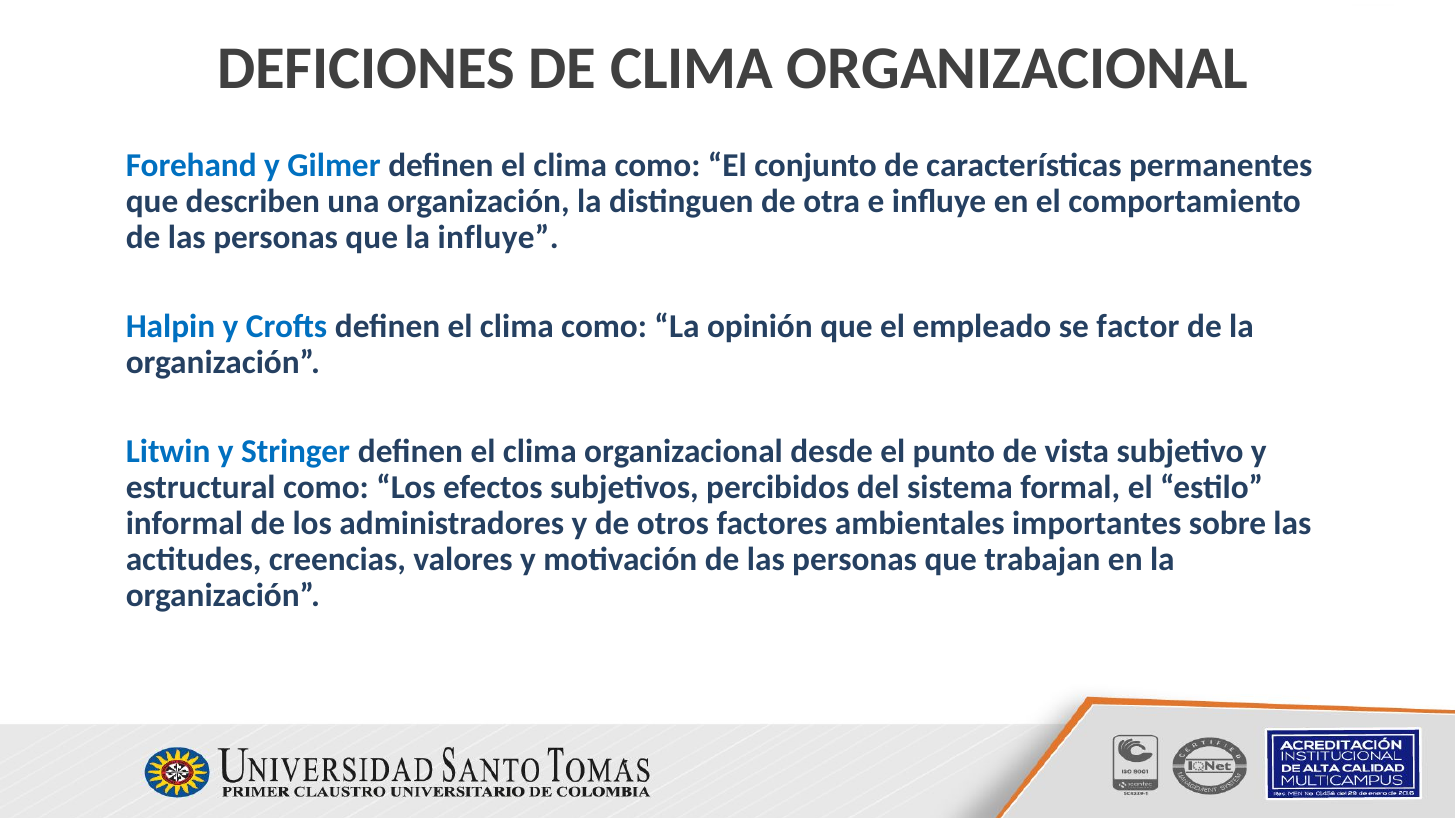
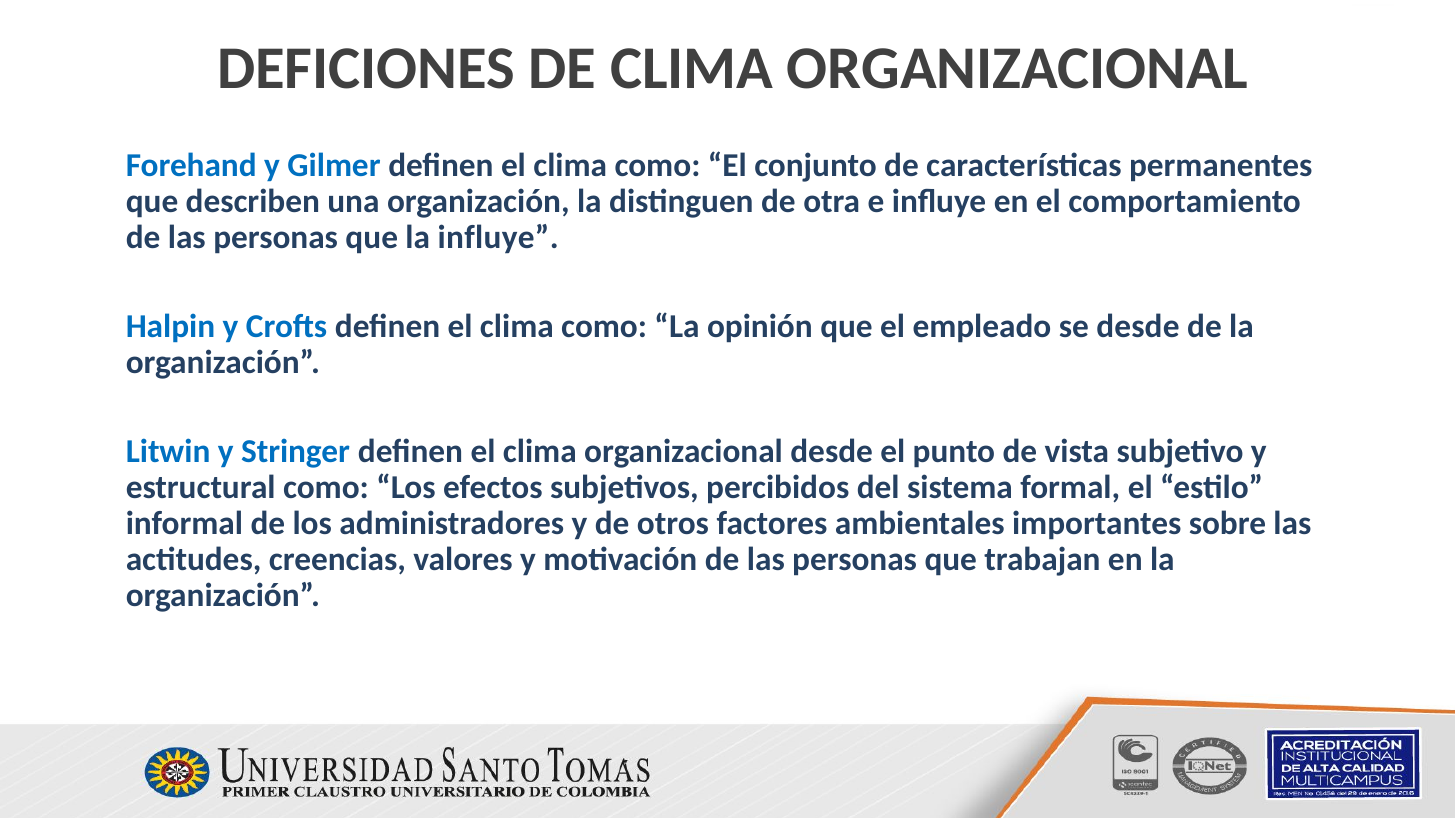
se factor: factor -> desde
